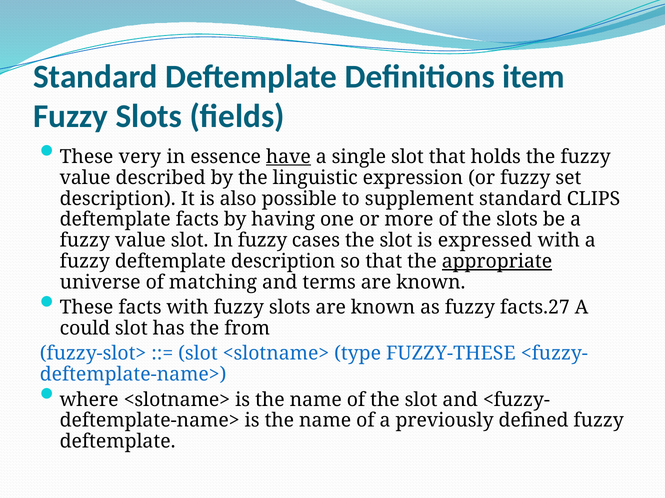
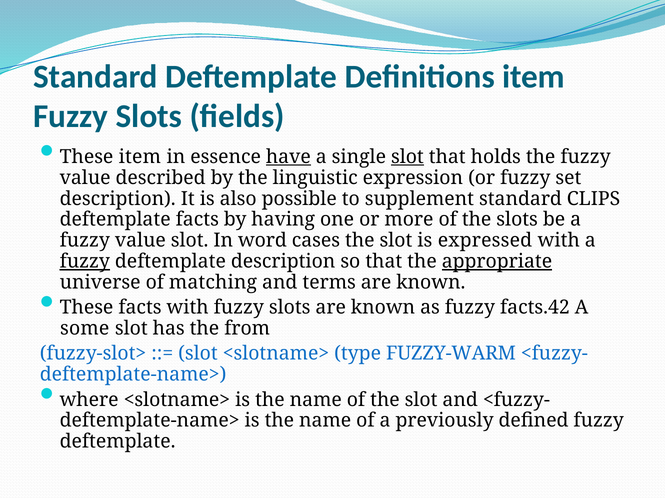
These very: very -> item
slot at (407, 157) underline: none -> present
In fuzzy: fuzzy -> word
fuzzy at (85, 262) underline: none -> present
facts.27: facts.27 -> facts.42
could: could -> some
FUZZY-THESE: FUZZY-THESE -> FUZZY-WARM
